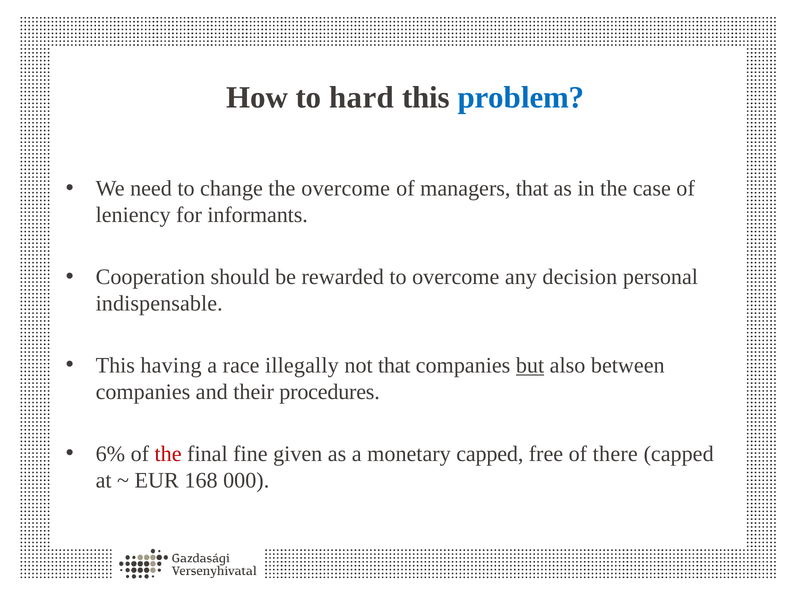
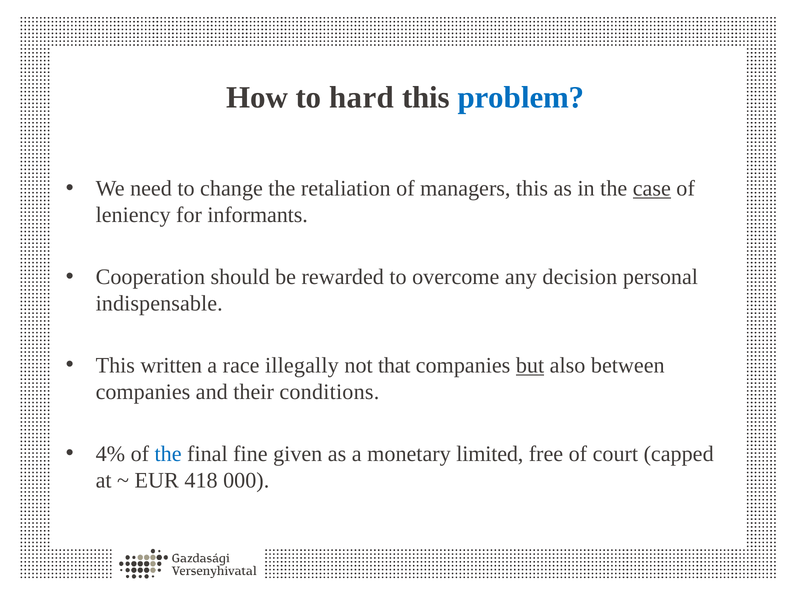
the overcome: overcome -> retaliation
managers that: that -> this
case underline: none -> present
having: having -> written
procedures: procedures -> conditions
6%: 6% -> 4%
the at (168, 454) colour: red -> blue
monetary capped: capped -> limited
there: there -> court
168: 168 -> 418
